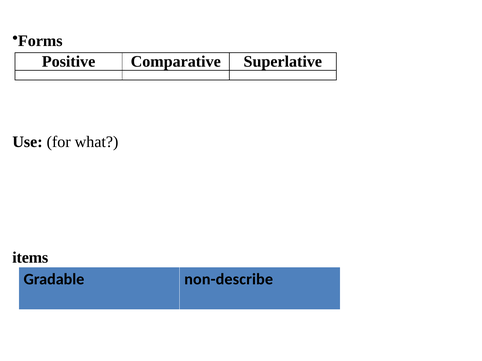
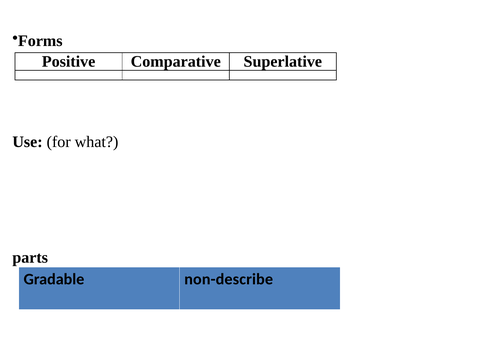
items: items -> parts
